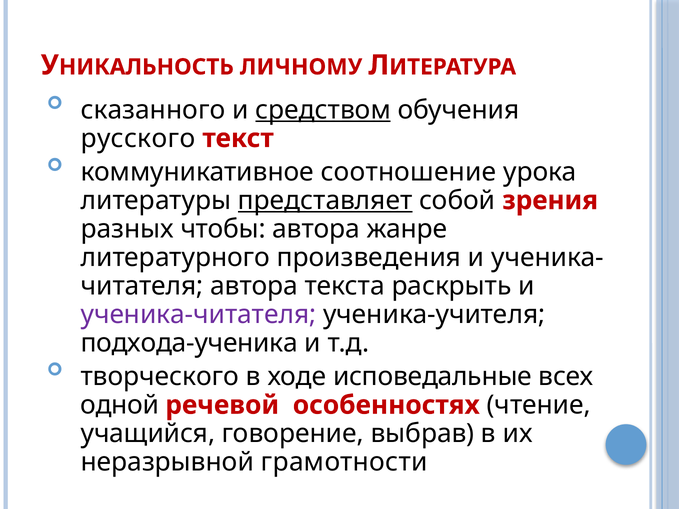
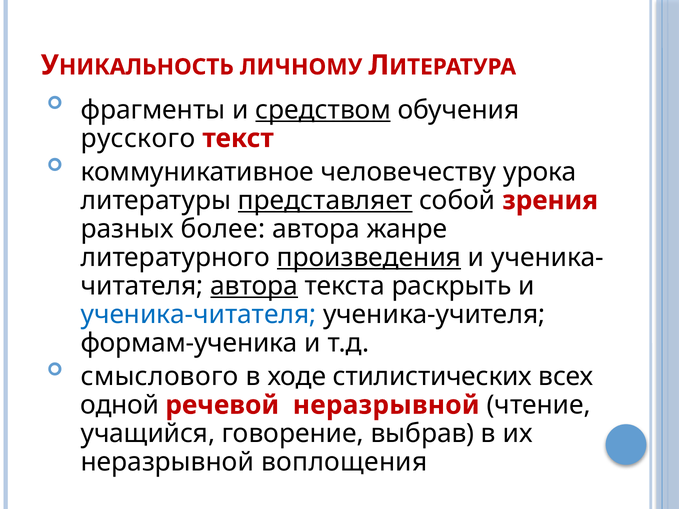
сказанного: сказанного -> фрагменты
соотношение: соотношение -> человечеству
чтобы: чтобы -> более
произведения underline: none -> present
автора at (254, 286) underline: none -> present
ученика-читателя colour: purple -> blue
подхода-ученика: подхода-ученика -> формам-ученика
творческого: творческого -> смыслового
исповедальные: исповедальные -> стилистических
речевой особенностях: особенностях -> неразрывной
грамотности: грамотности -> воплощения
